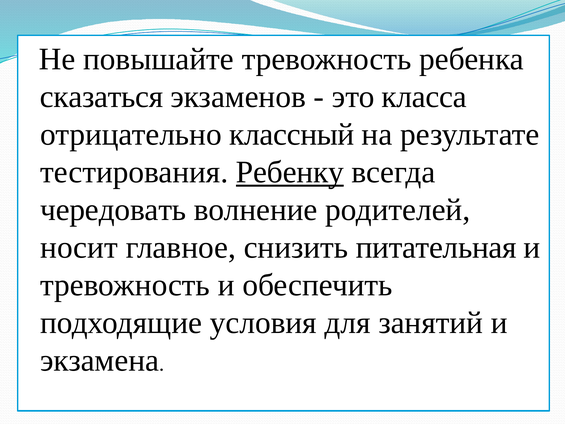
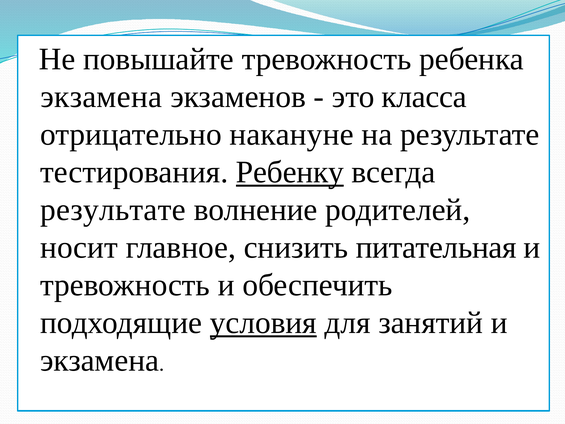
сказаться at (102, 97): сказаться -> экзамена
классный: классный -> накануне
чередовать at (113, 210): чередовать -> результате
условия underline: none -> present
